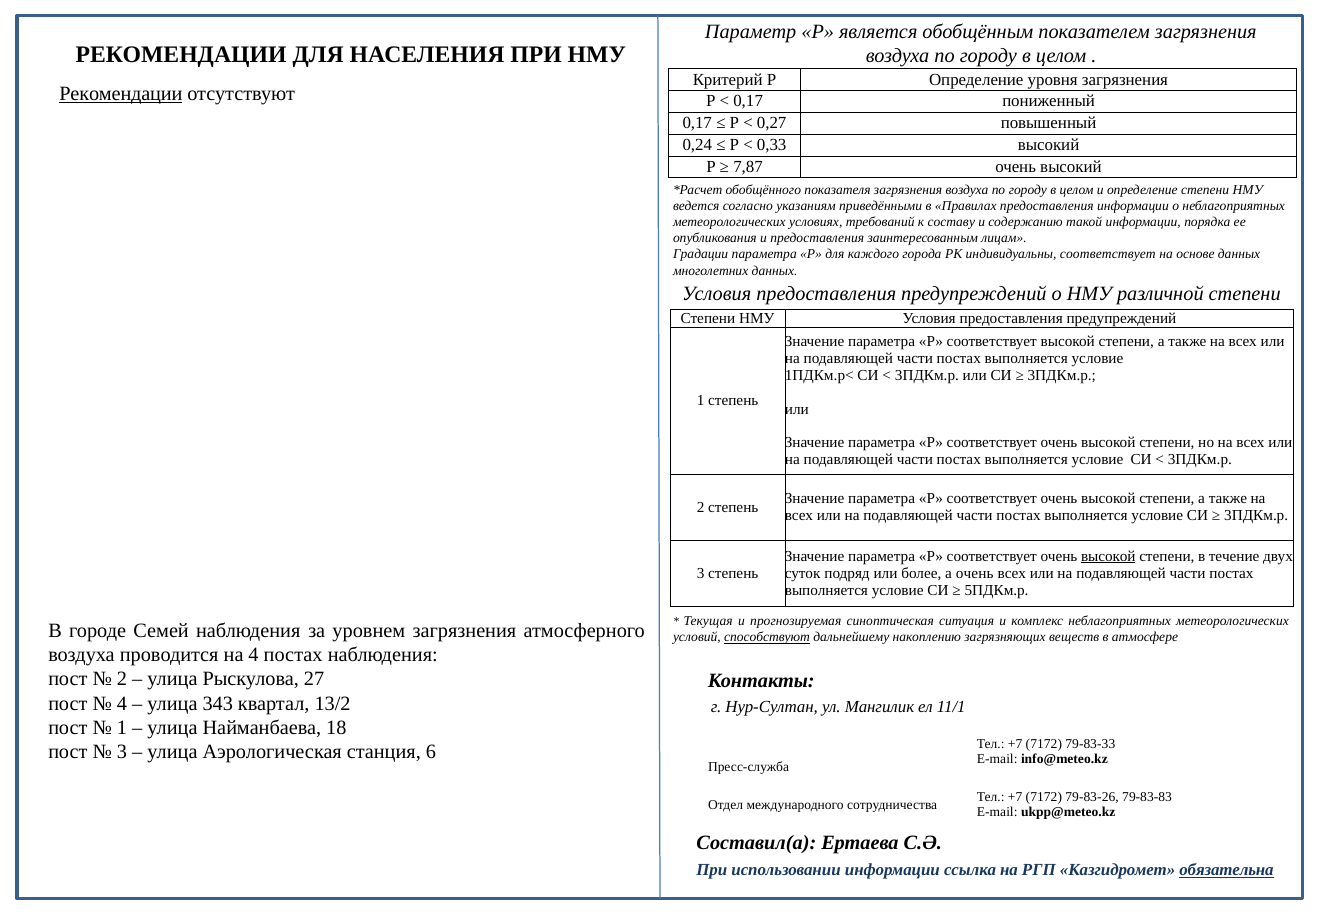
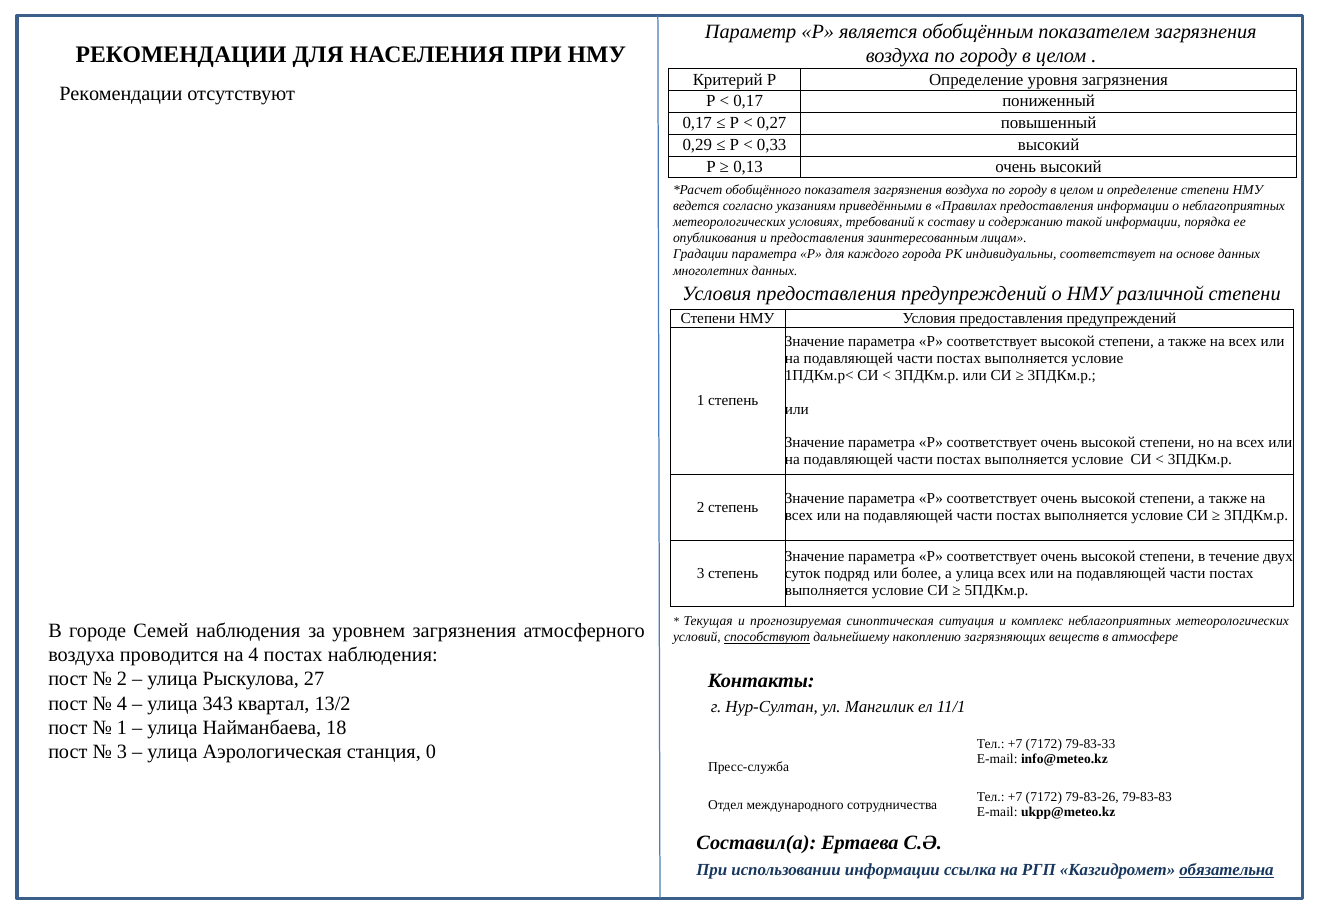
Рекомендации at (121, 93) underline: present -> none
0,24: 0,24 -> 0,29
7,87: 7,87 -> 0,13
высокой at (1108, 556) underline: present -> none
а очень: очень -> улица
6: 6 -> 0
